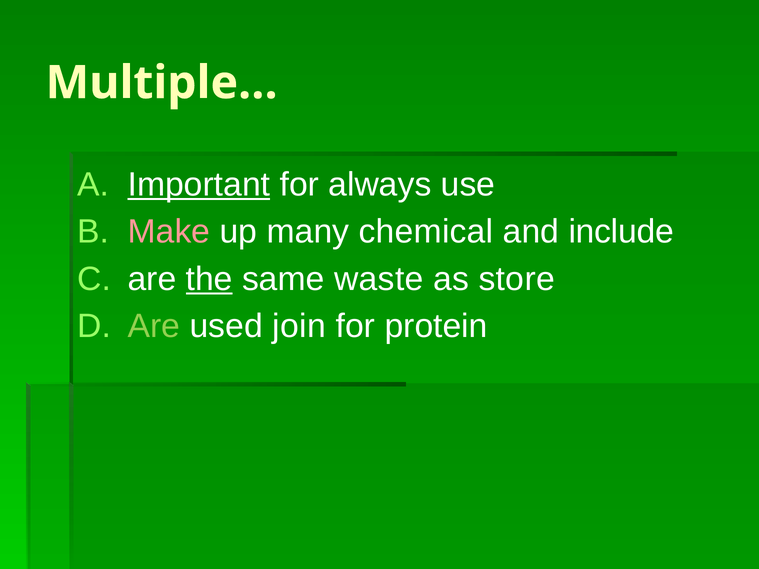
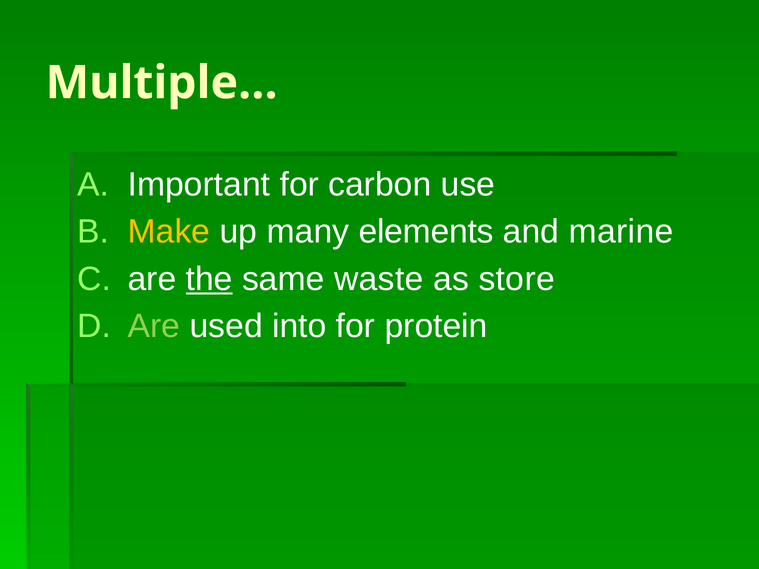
Important underline: present -> none
always: always -> carbon
Make colour: pink -> yellow
chemical: chemical -> elements
include: include -> marine
join: join -> into
